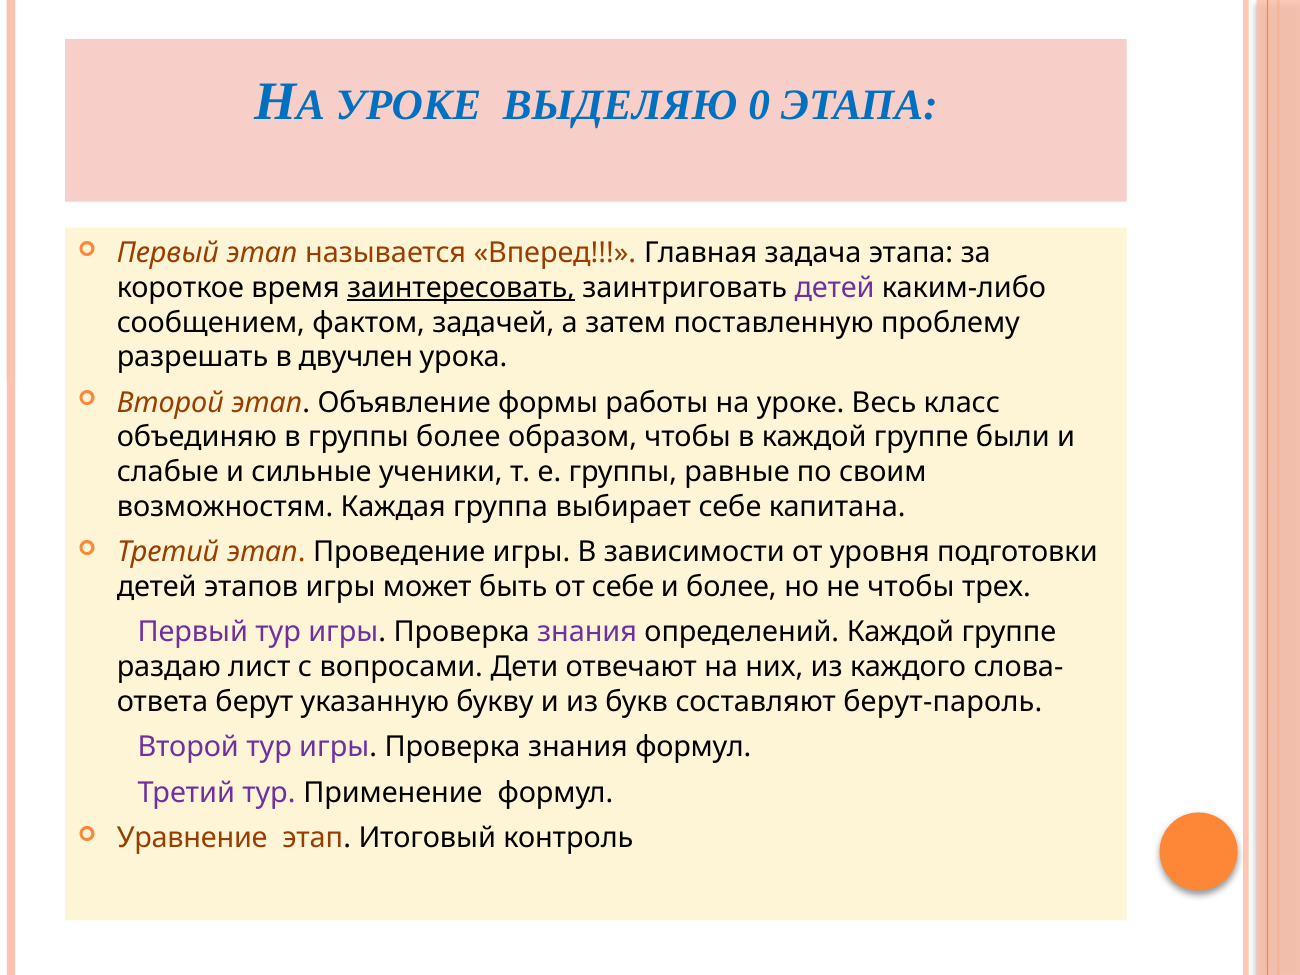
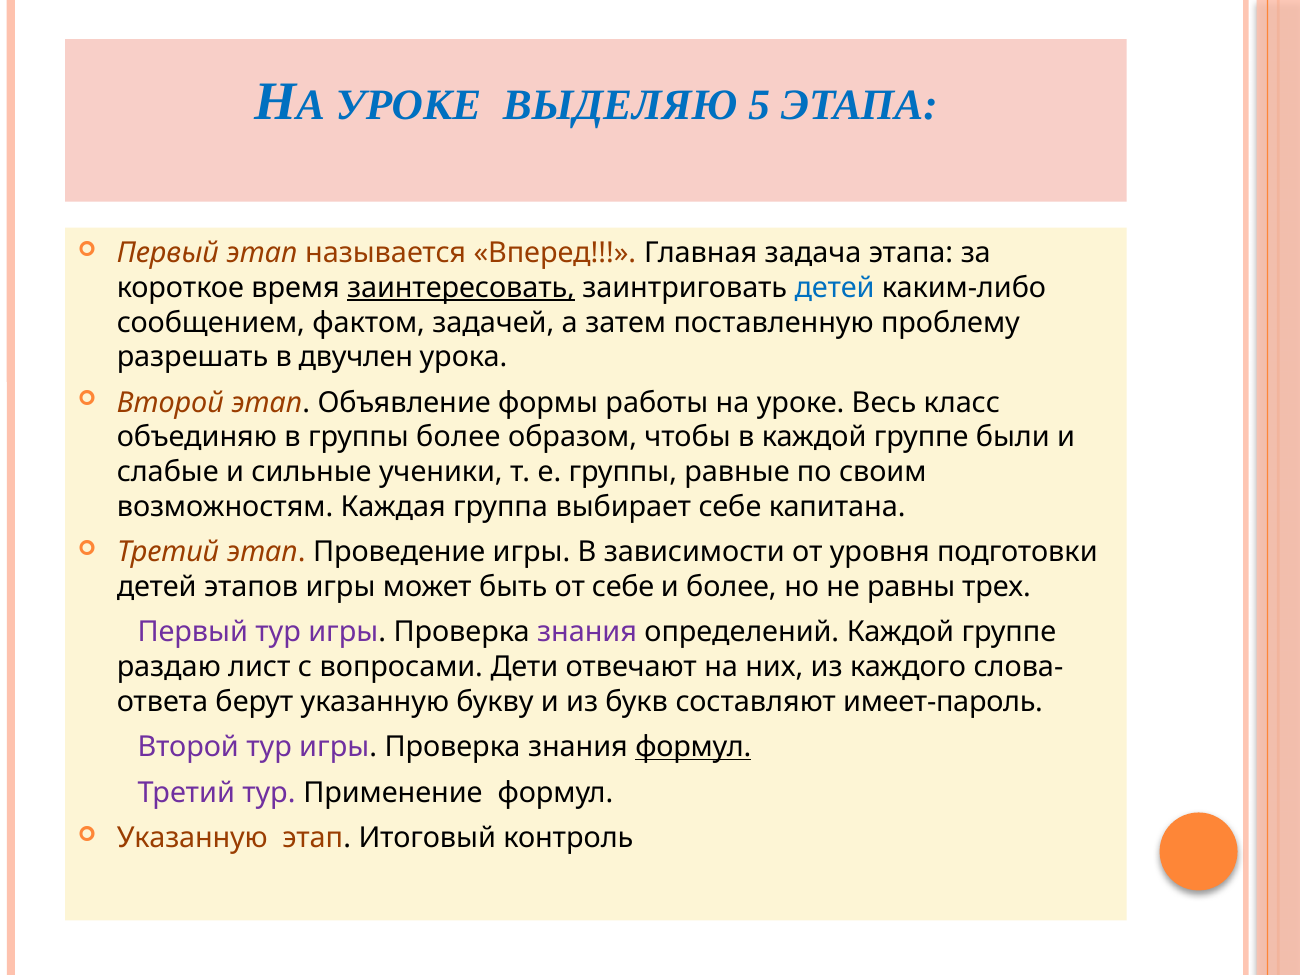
0: 0 -> 5
детей at (835, 288) colour: purple -> blue
не чтобы: чтобы -> равны
берут-пароль: берут-пароль -> имеет-пароль
формул at (693, 747) underline: none -> present
Уравнение at (192, 838): Уравнение -> Указанную
